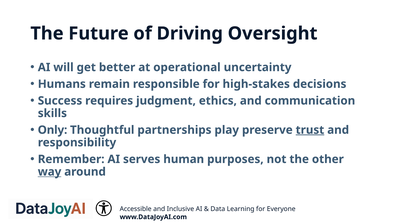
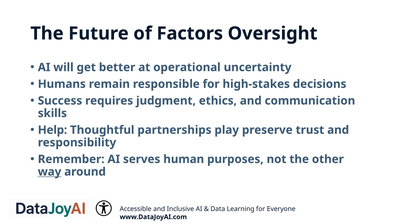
Driving: Driving -> Factors
Only: Only -> Help
trust underline: present -> none
